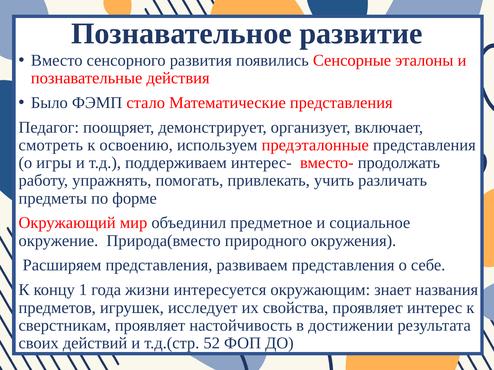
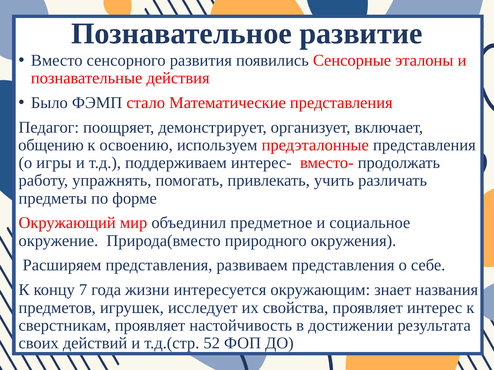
смотреть: смотреть -> общению
1: 1 -> 7
